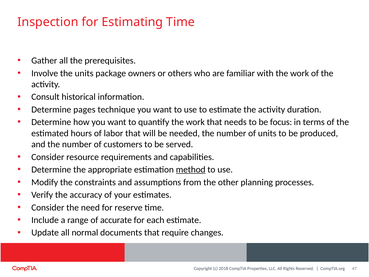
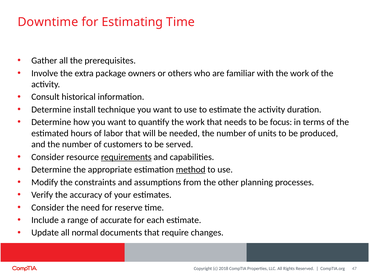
Inspection: Inspection -> Downtime
the units: units -> extra
pages: pages -> install
requirements underline: none -> present
